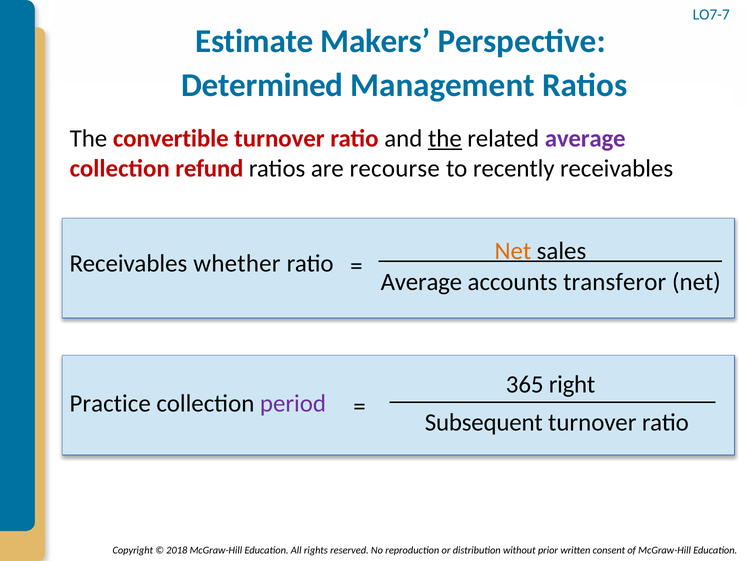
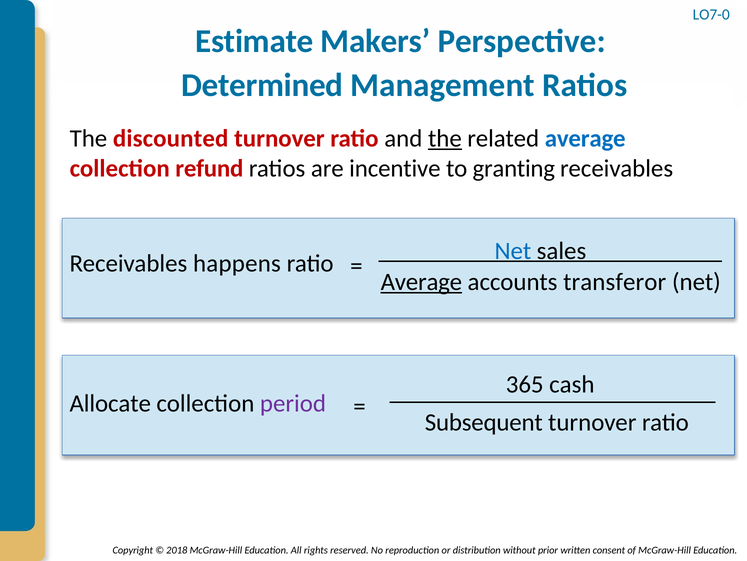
LO7-7: LO7-7 -> LO7-0
convertible: convertible -> discounted
average at (585, 138) colour: purple -> blue
recourse: recourse -> incentive
recently: recently -> granting
whether: whether -> happens
Net at (513, 251) colour: orange -> blue
Average at (421, 281) underline: none -> present
right: right -> cash
Practice: Practice -> Allocate
